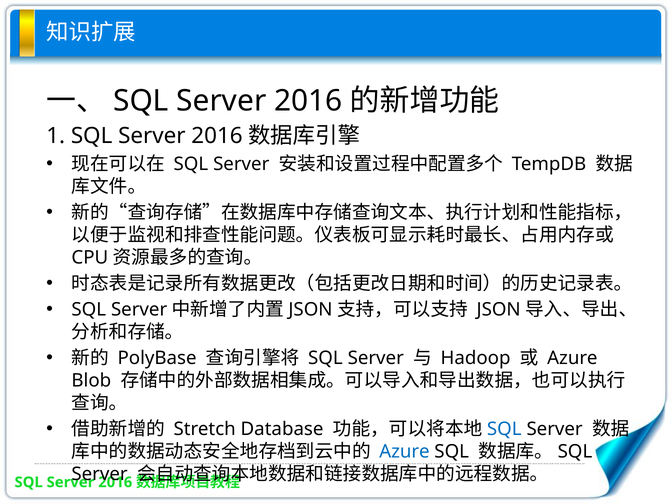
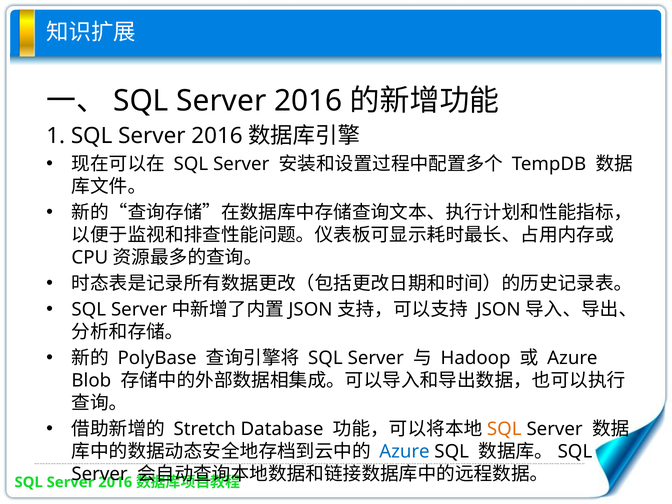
SQL at (504, 429) colour: blue -> orange
